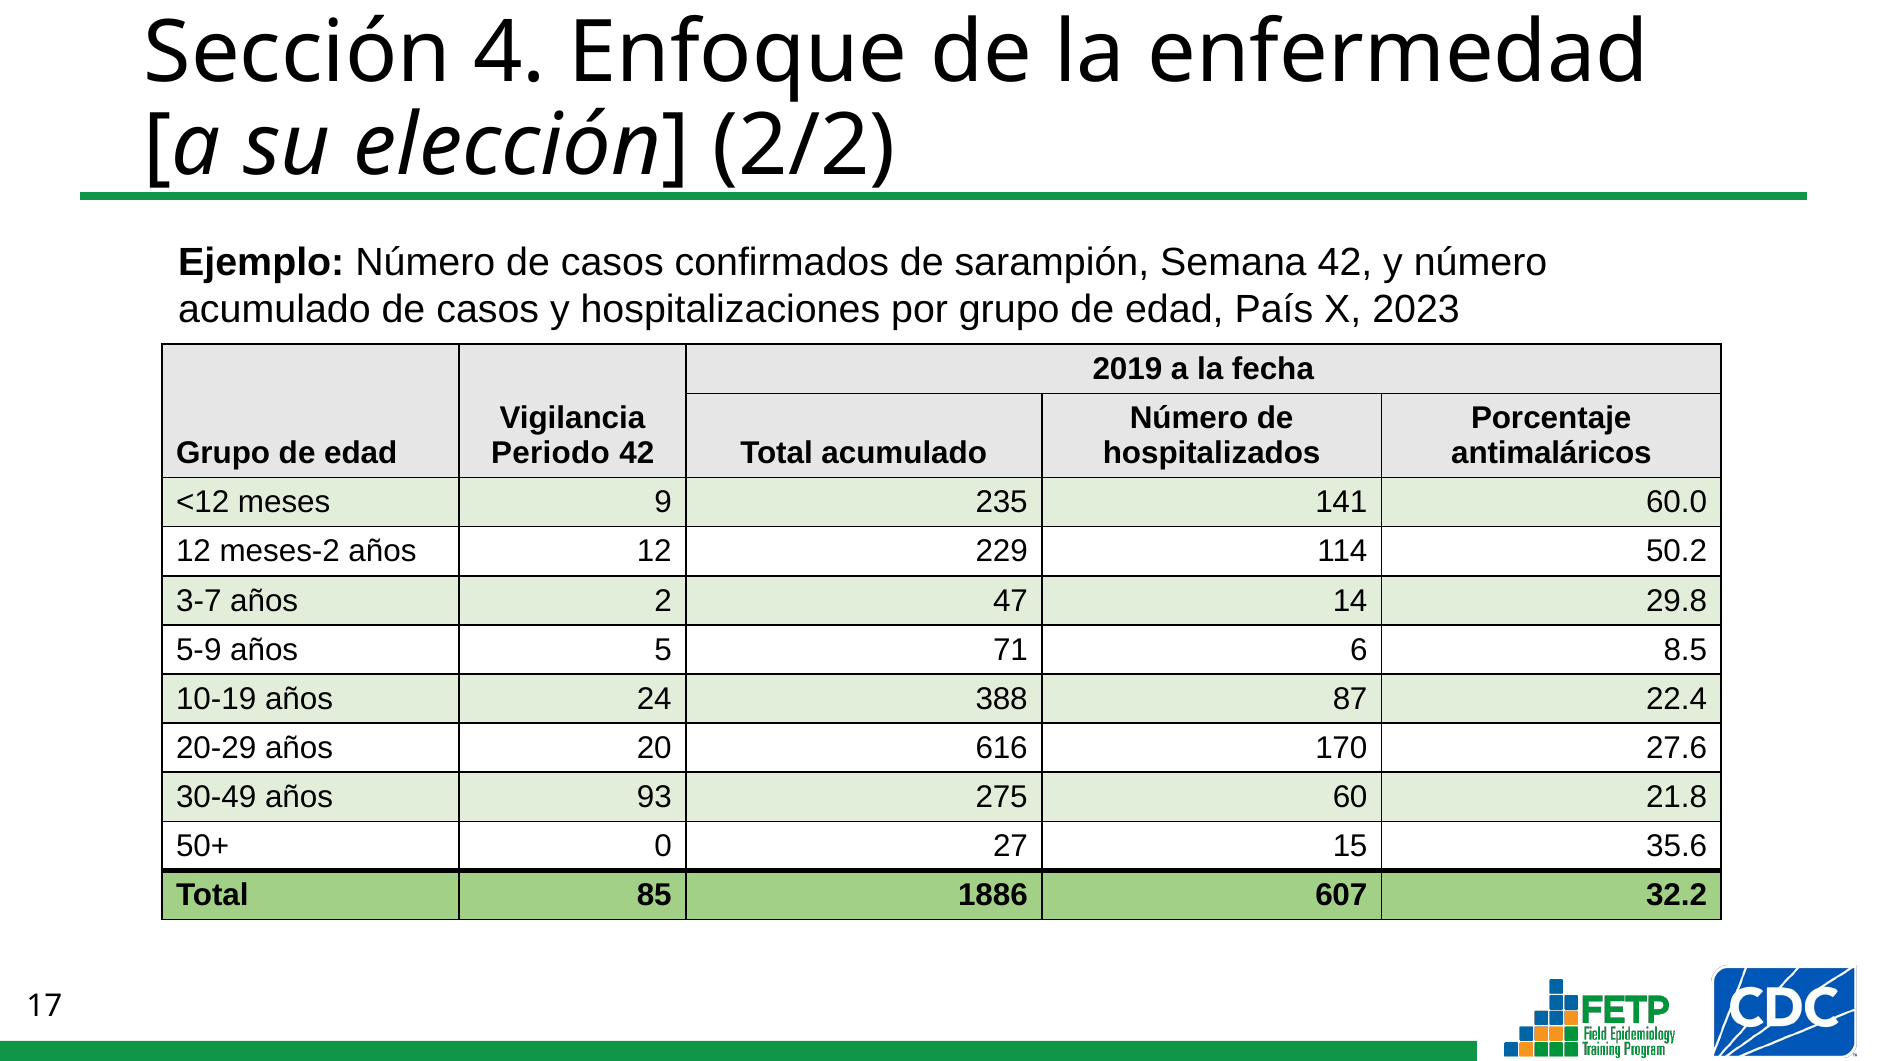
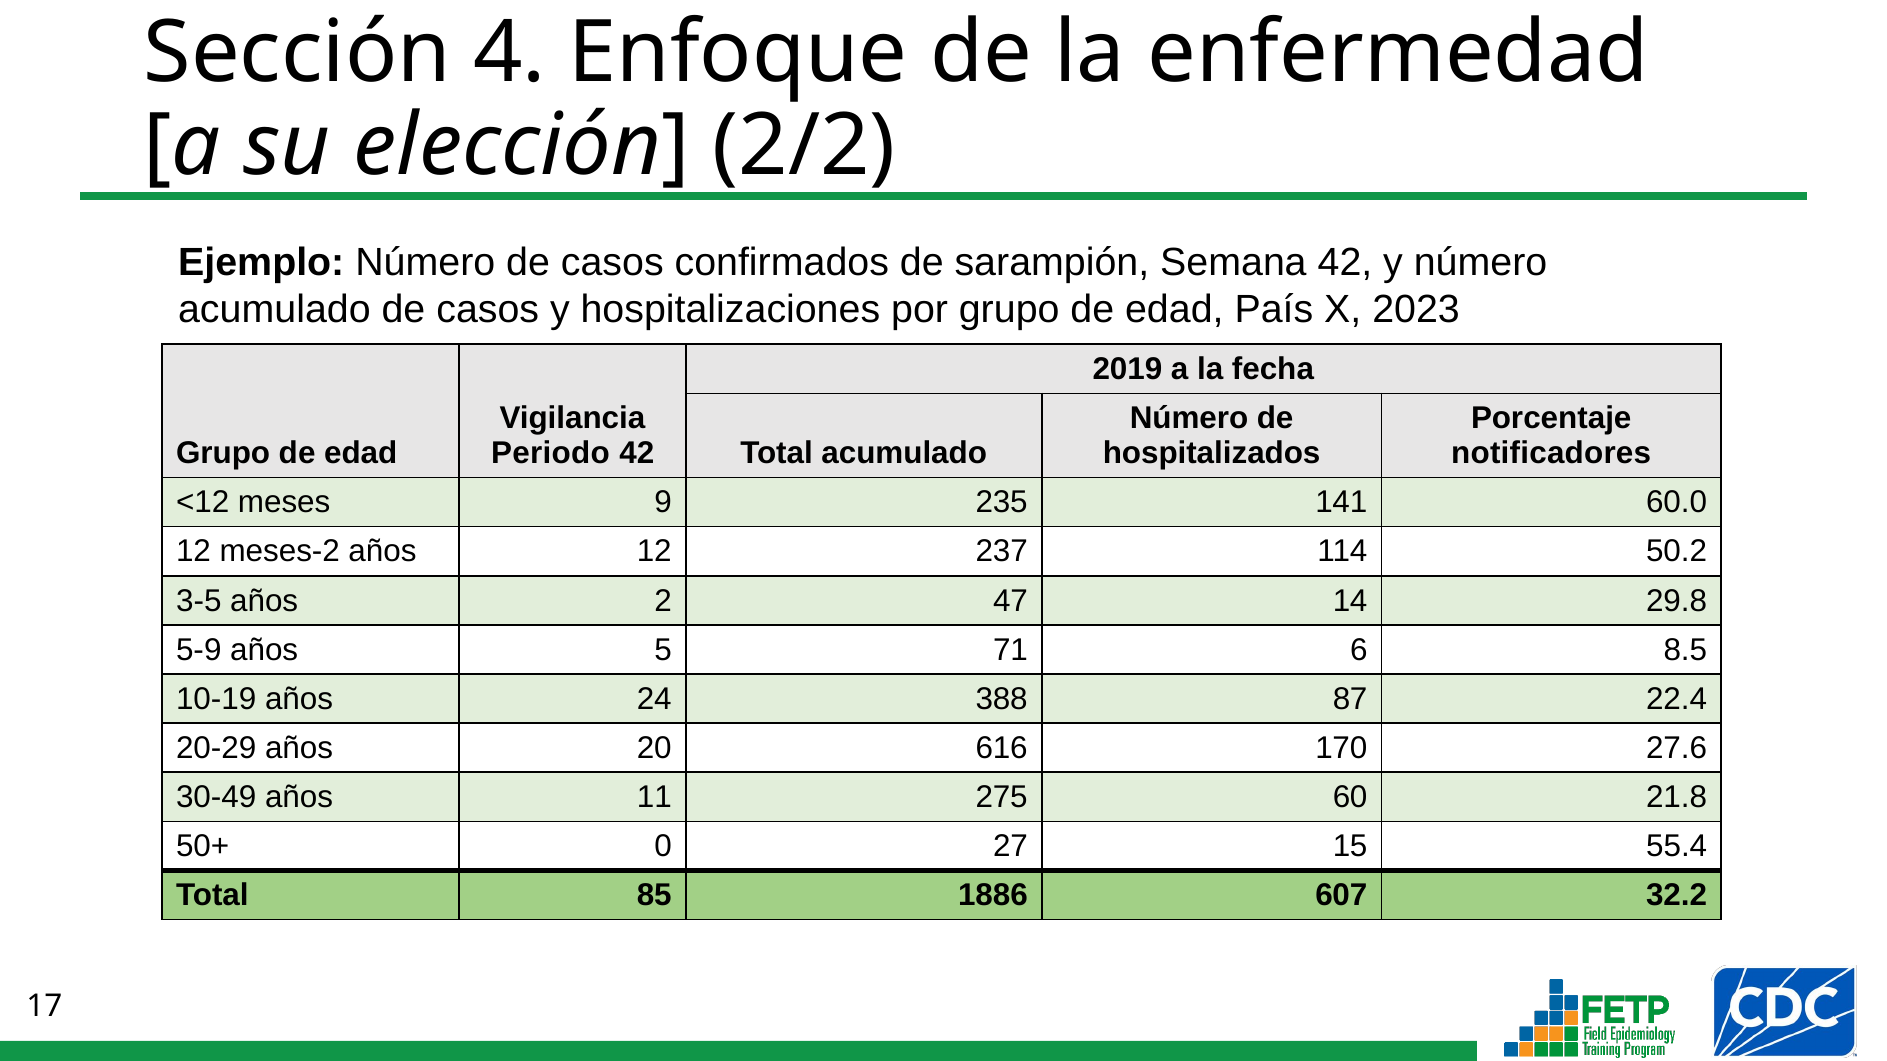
antimaláricos: antimaláricos -> notificadores
229: 229 -> 237
3-7: 3-7 -> 3-5
93: 93 -> 11
35.6: 35.6 -> 55.4
